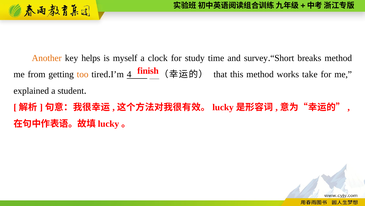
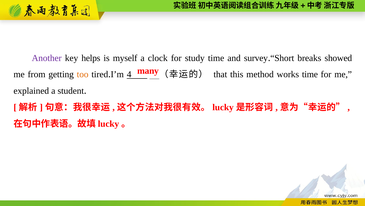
Another colour: orange -> purple
breaks method: method -> showed
finish: finish -> many
works take: take -> time
